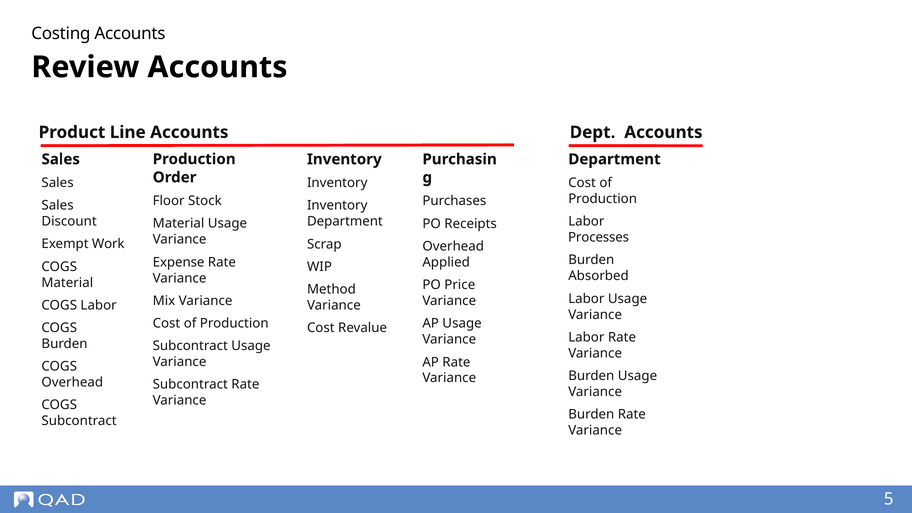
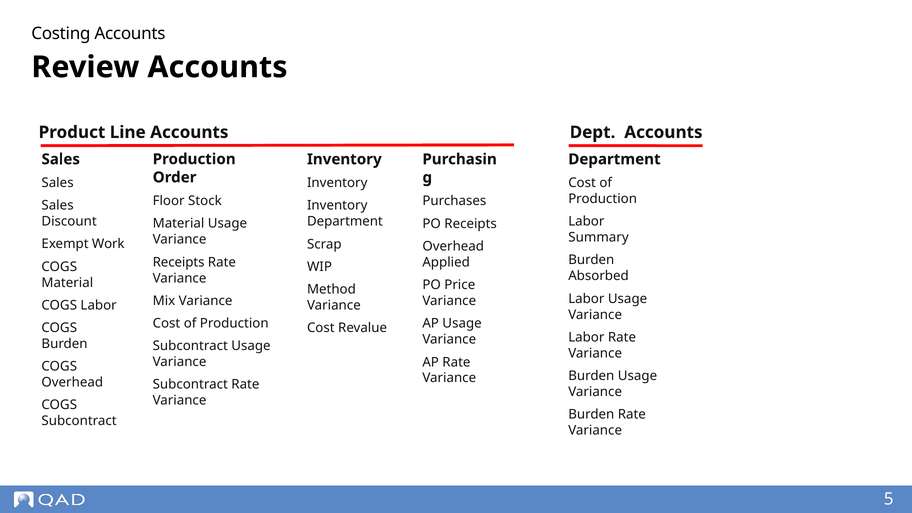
Processes: Processes -> Summary
Expense at (179, 262): Expense -> Receipts
